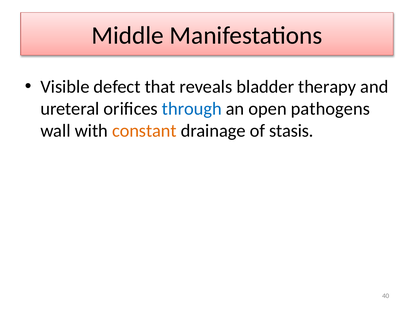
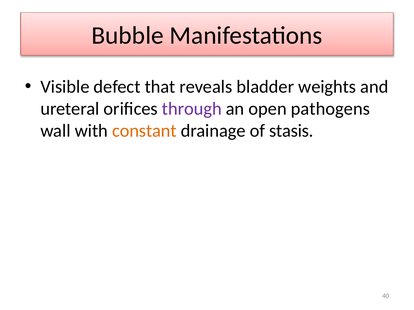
Middle: Middle -> Bubble
therapy: therapy -> weights
through colour: blue -> purple
